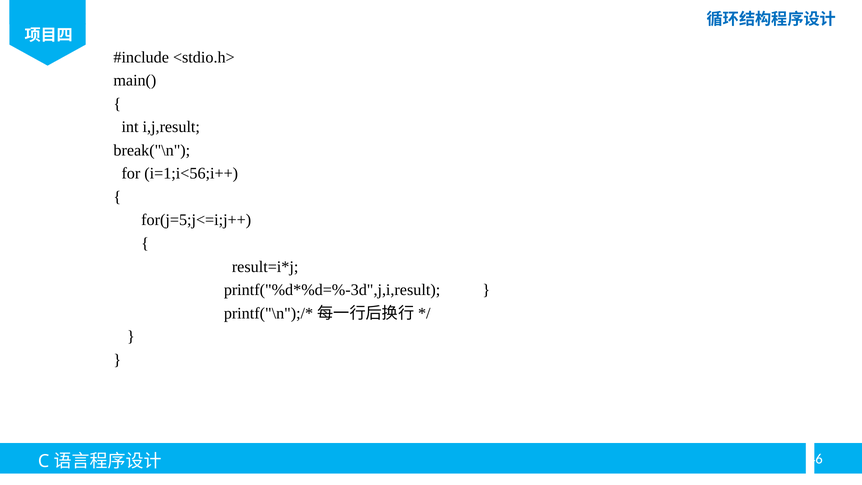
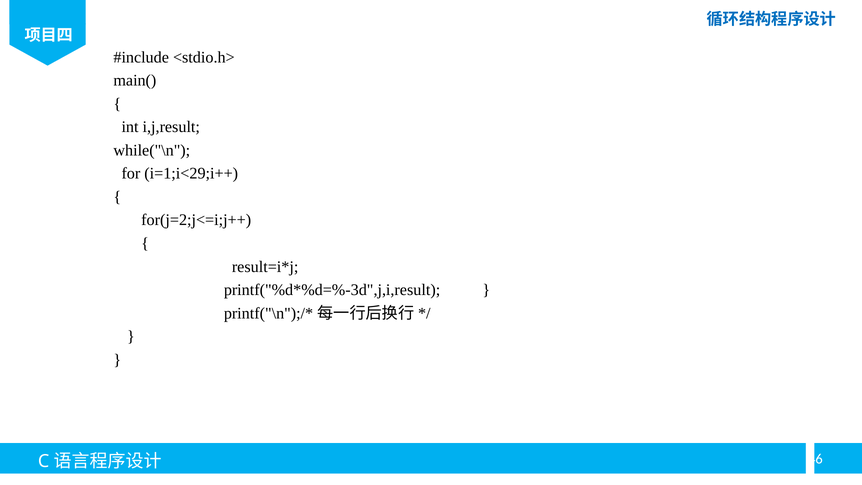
break("\n: break("\n -> while("\n
i=1;i<56;i++: i=1;i<56;i++ -> i=1;i<29;i++
for(j=5;j<=i;j++: for(j=5;j<=i;j++ -> for(j=2;j<=i;j++
